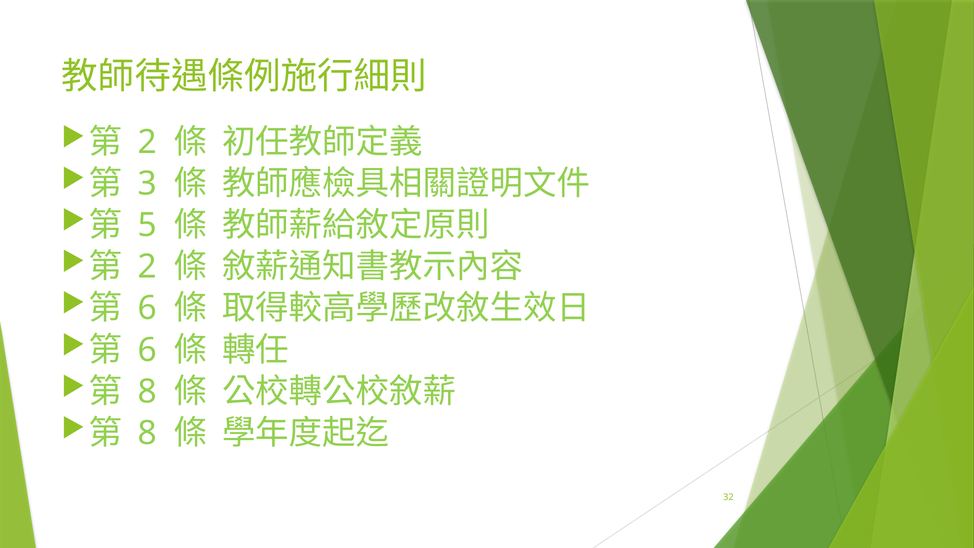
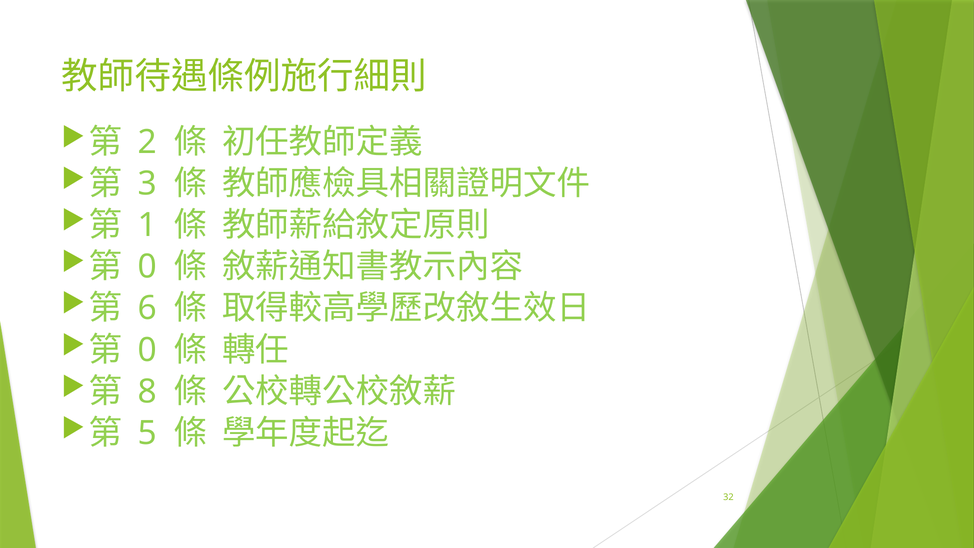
5: 5 -> 1
2 at (147, 267): 2 -> 0
6 at (147, 350): 6 -> 0
8 at (147, 433): 8 -> 5
